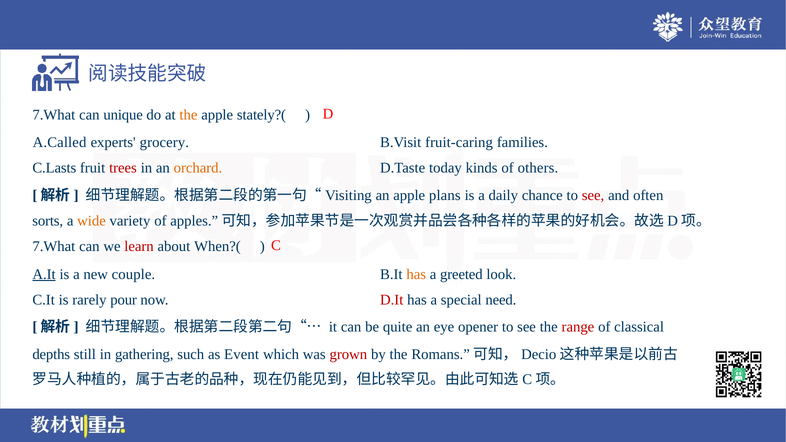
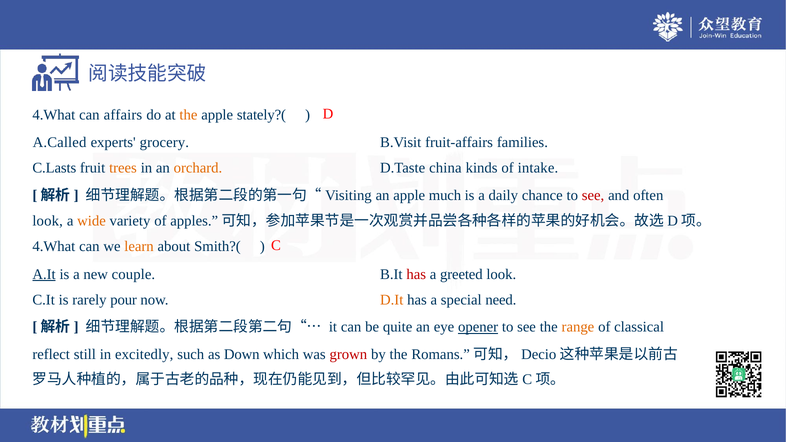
7.What at (54, 115): 7.What -> 4.What
unique: unique -> affairs
fruit-caring: fruit-caring -> fruit-affairs
trees colour: red -> orange
today: today -> china
others: others -> intake
plans: plans -> much
sorts at (48, 221): sorts -> look
7.What at (54, 246): 7.What -> 4.What
learn colour: red -> orange
When?(: When?( -> Smith?(
has at (416, 274) colour: orange -> red
D.It colour: red -> orange
opener underline: none -> present
range colour: red -> orange
depths: depths -> reflect
gathering: gathering -> excitedly
Event: Event -> Down
